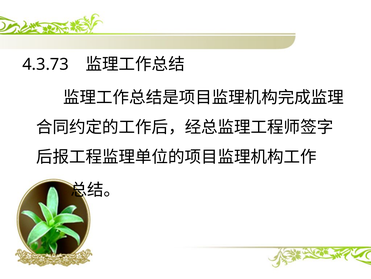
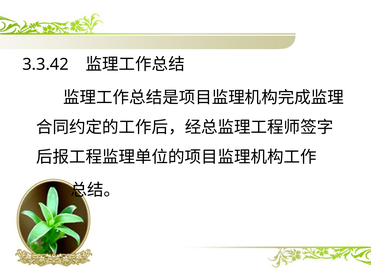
4.3.73: 4.3.73 -> 3.3.42
